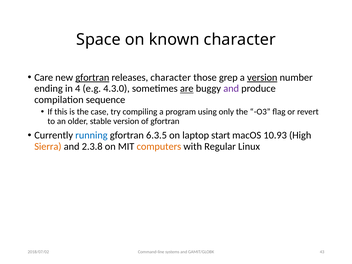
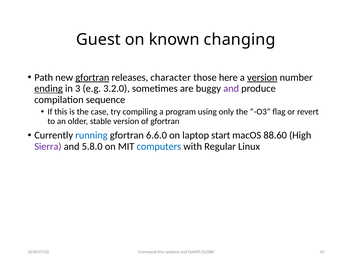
Space: Space -> Guest
known character: character -> changing
Care: Care -> Path
grep: grep -> here
ending underline: none -> present
4: 4 -> 3
4.3.0: 4.3.0 -> 3.2.0
are underline: present -> none
6.3.5: 6.3.5 -> 6.6.0
10.93: 10.93 -> 88.60
Sierra colour: orange -> purple
2.3.8: 2.3.8 -> 5.8.0
computers colour: orange -> blue
